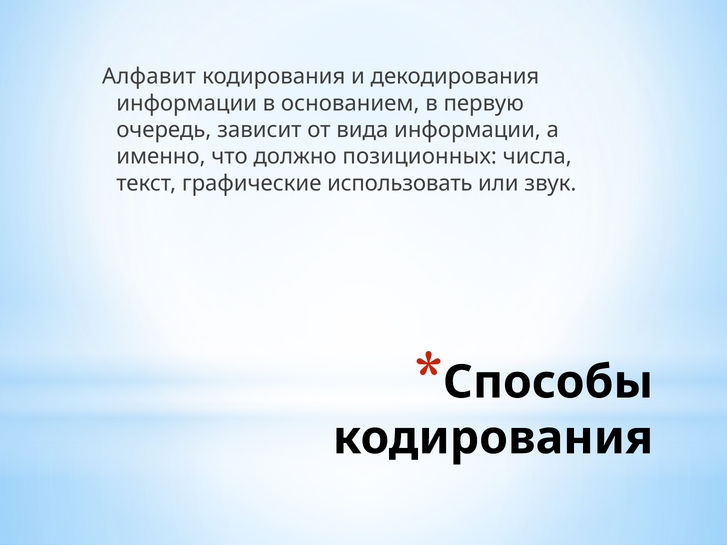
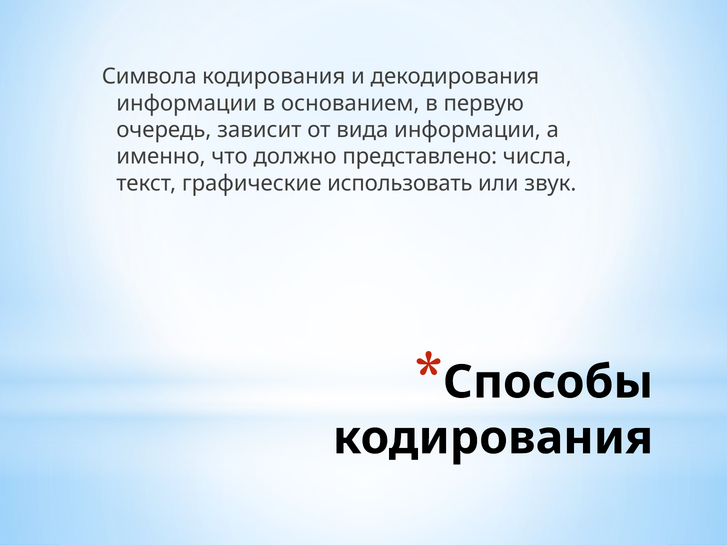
Алфавит: Алфавит -> Символа
позиционных: позиционных -> представлено
